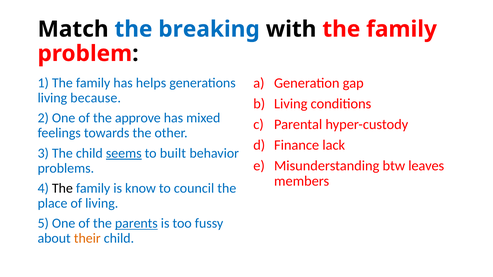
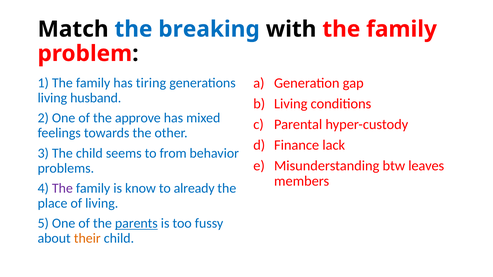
helps: helps -> tiring
because: because -> husband
seems underline: present -> none
built: built -> from
The at (62, 188) colour: black -> purple
council: council -> already
